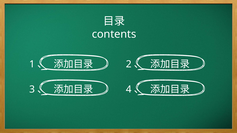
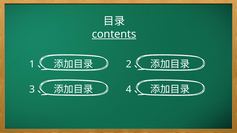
contents underline: none -> present
